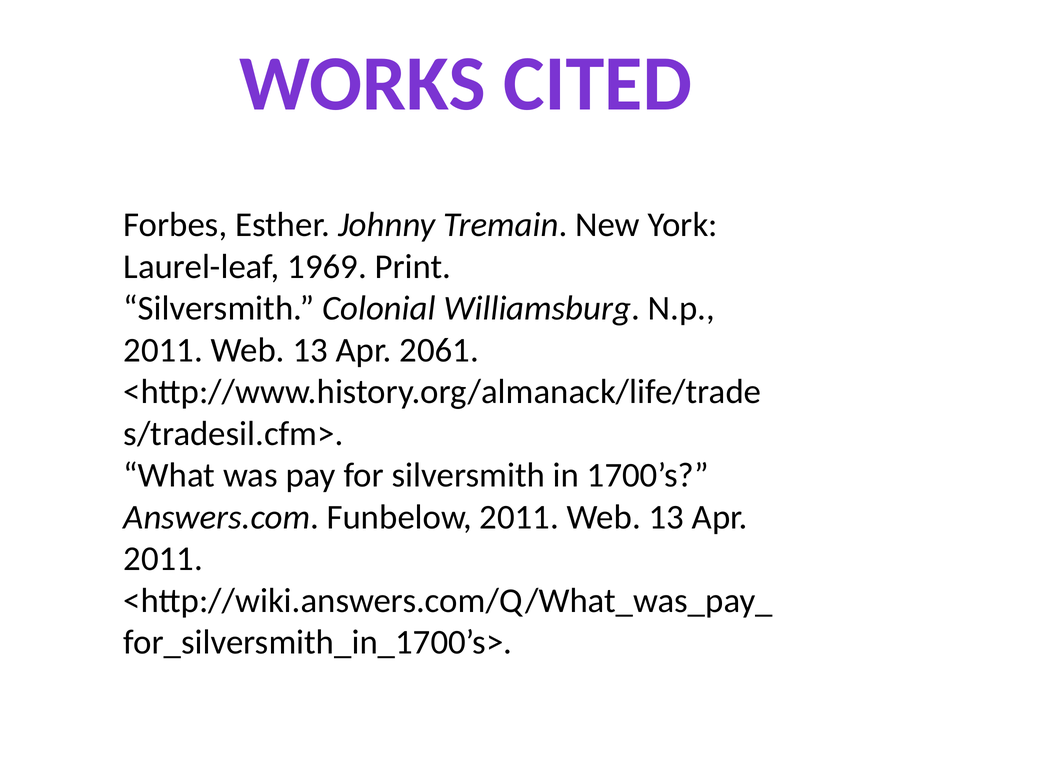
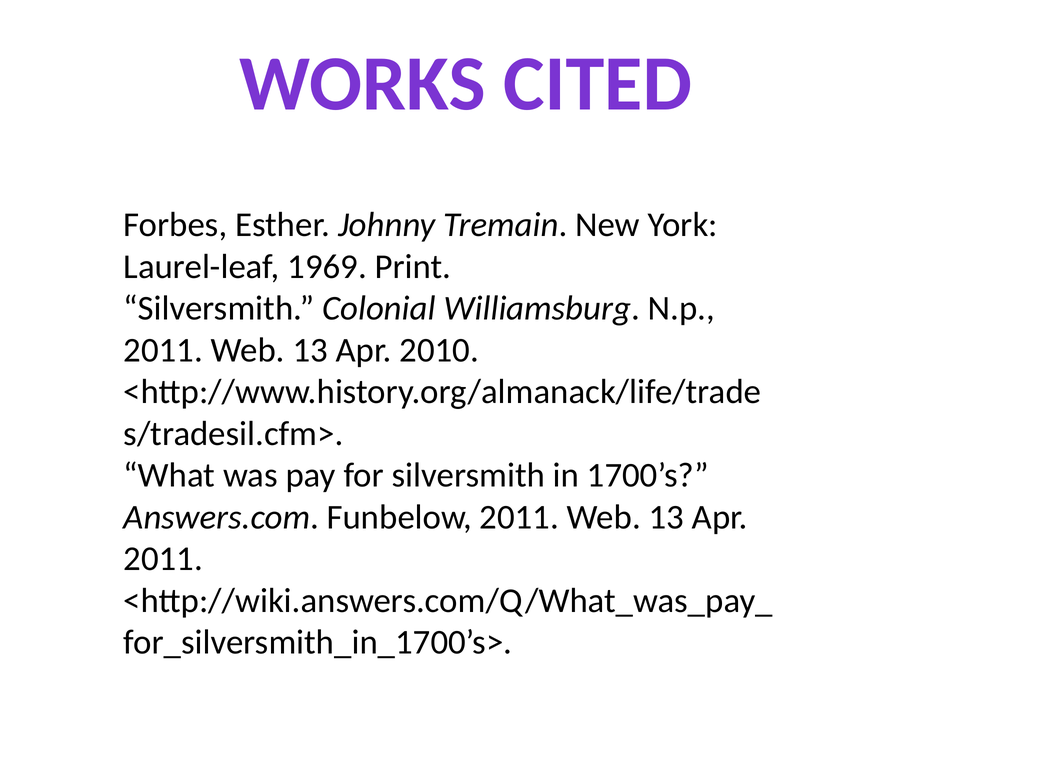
2061: 2061 -> 2010
